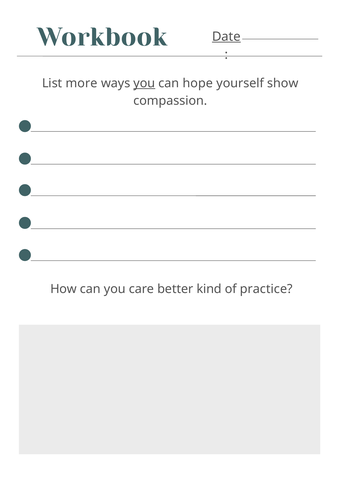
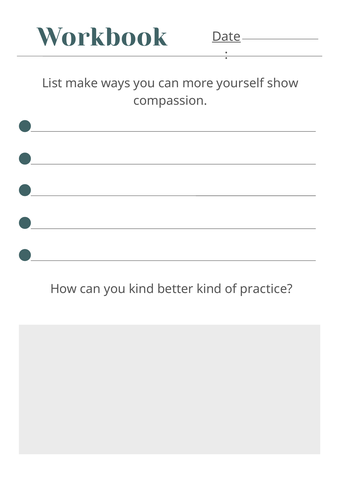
more: more -> make
you at (144, 83) underline: present -> none
hope: hope -> more
you care: care -> kind
